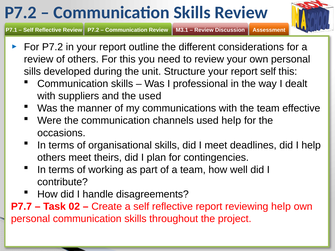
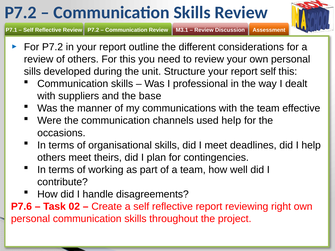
the used: used -> base
P7.7: P7.7 -> P7.6
reviewing help: help -> right
